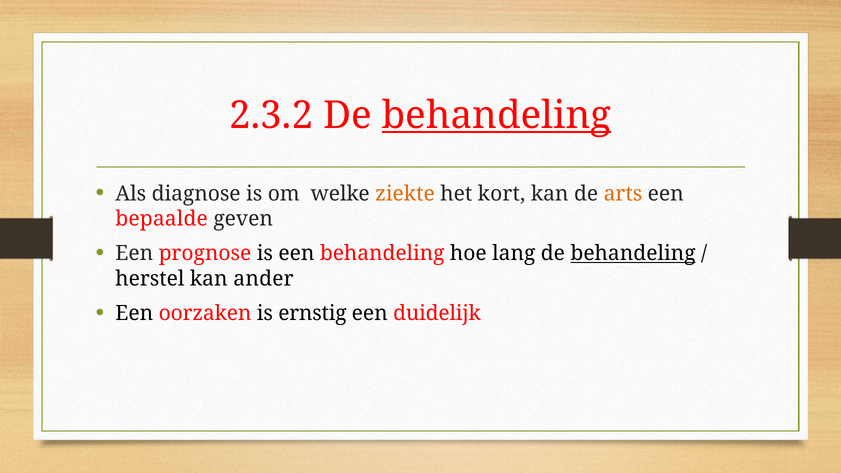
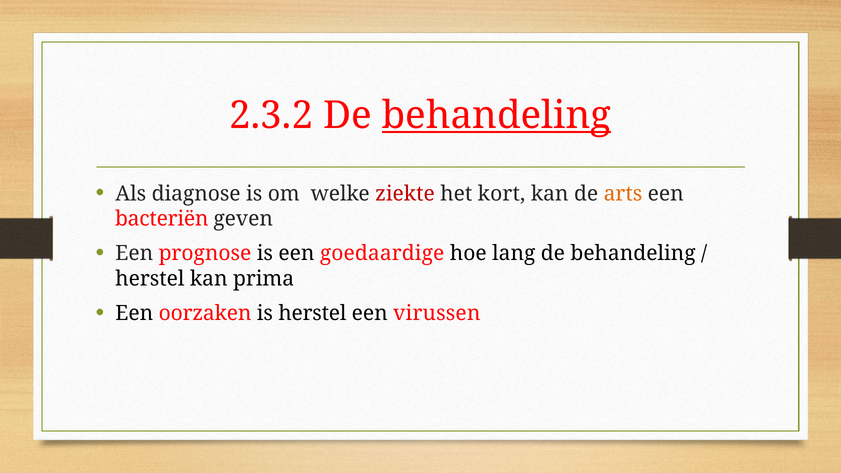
ziekte colour: orange -> red
bepaalde: bepaalde -> bacteriën
een behandeling: behandeling -> goedaardige
behandeling at (633, 254) underline: present -> none
ander: ander -> prima
is ernstig: ernstig -> herstel
duidelijk: duidelijk -> virussen
